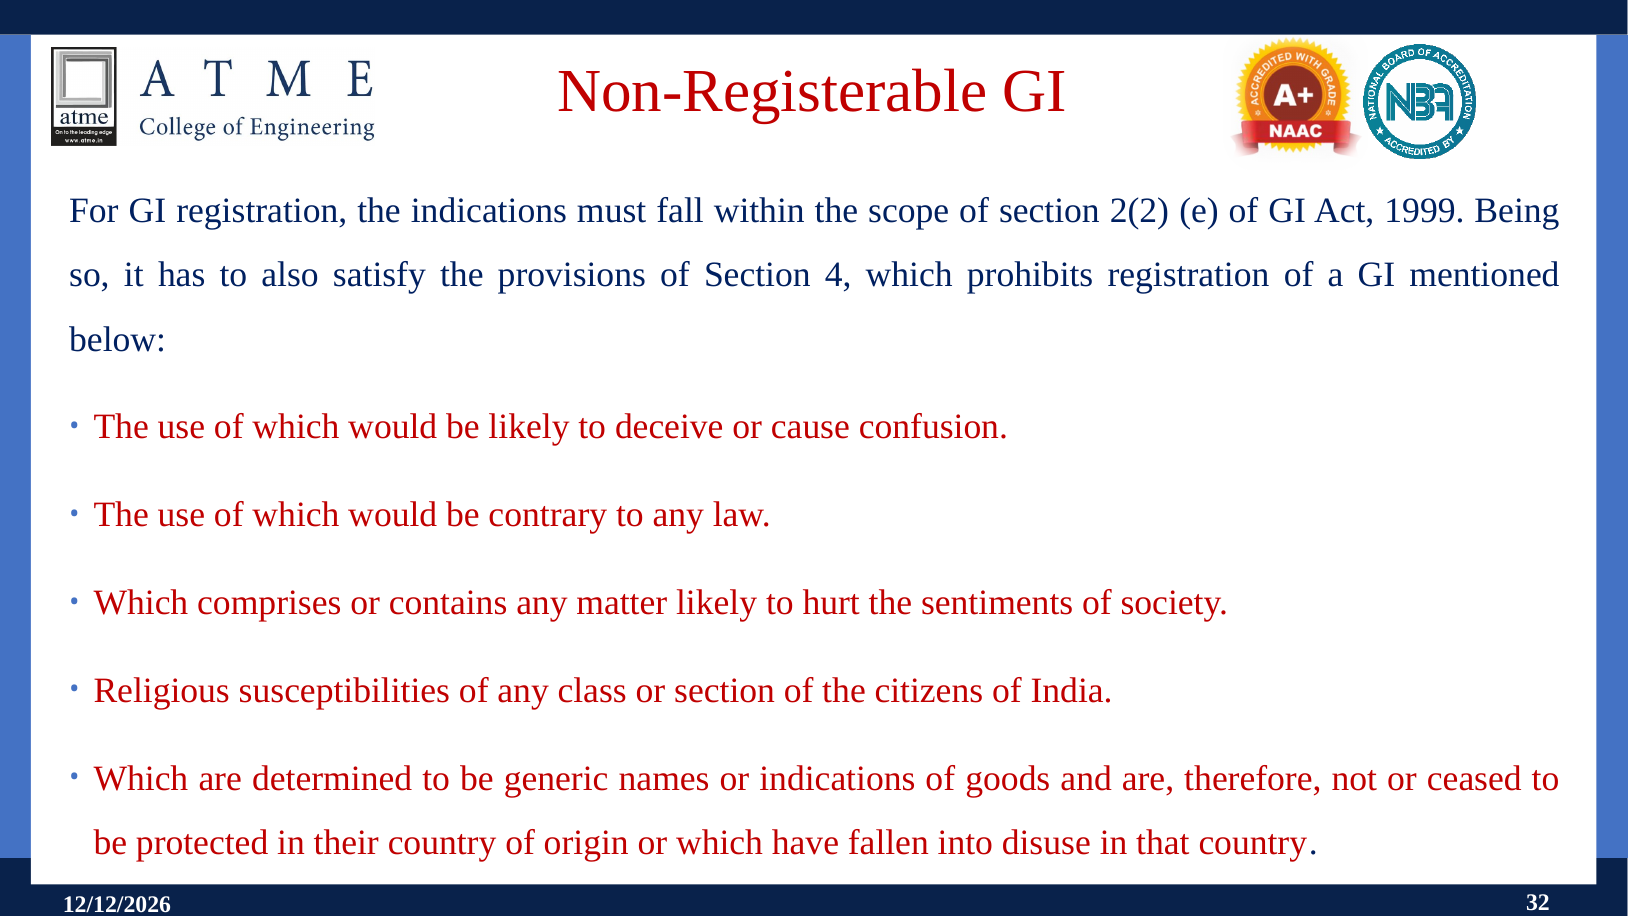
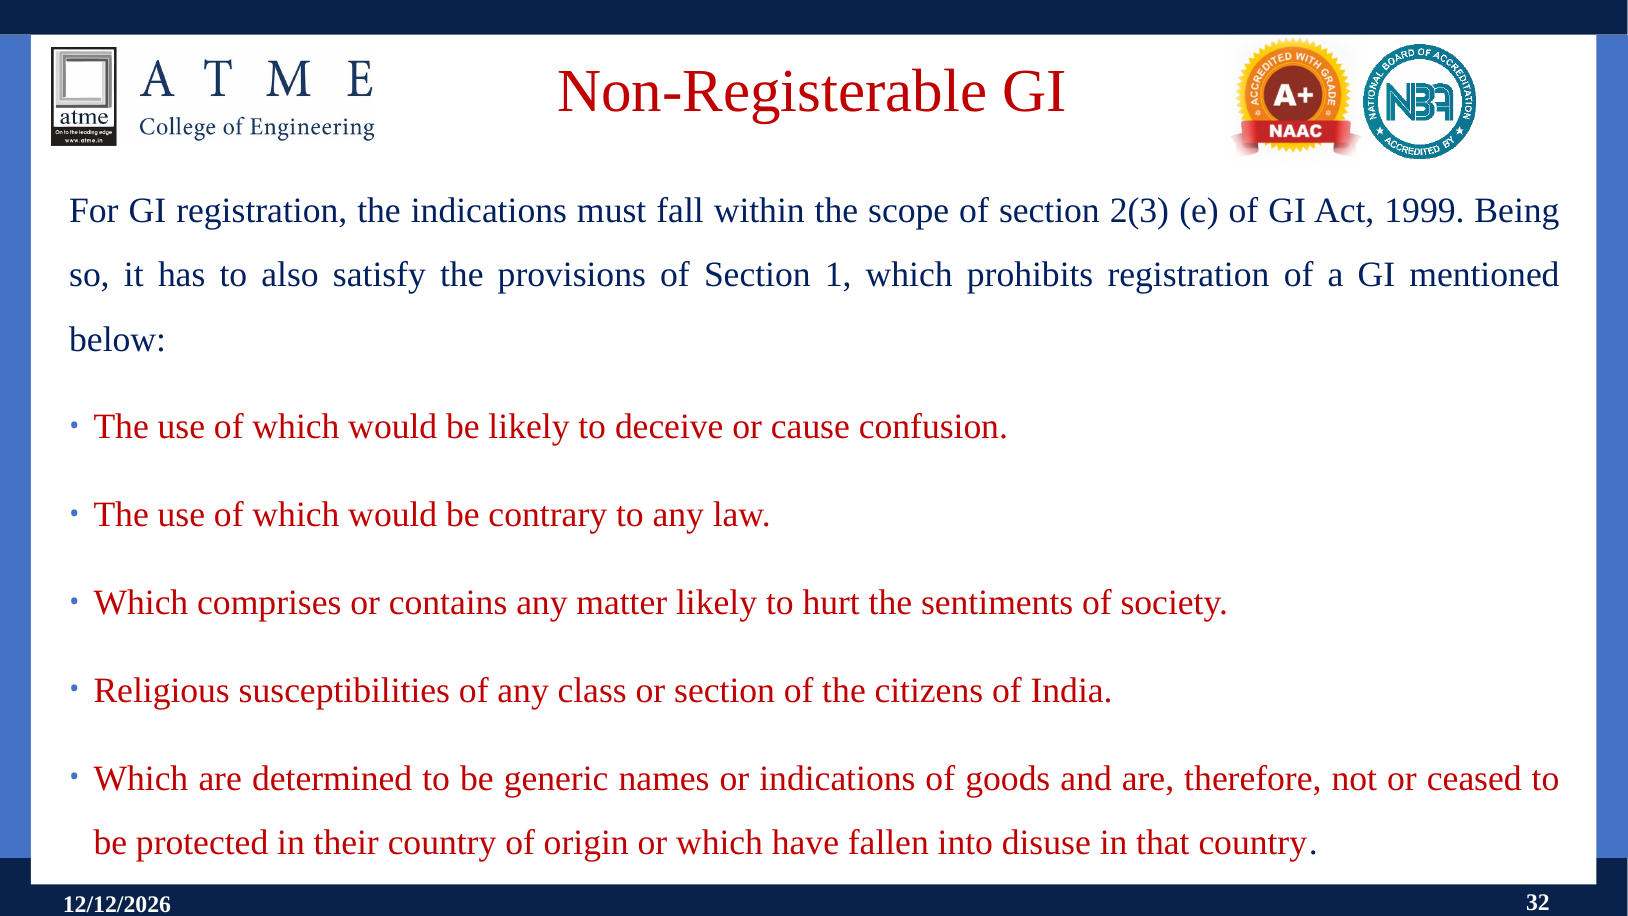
2(2: 2(2 -> 2(3
4: 4 -> 1
